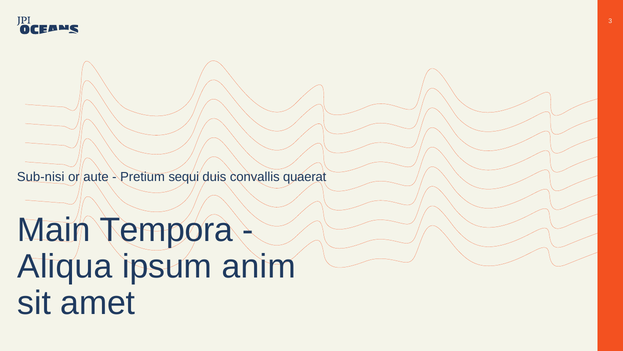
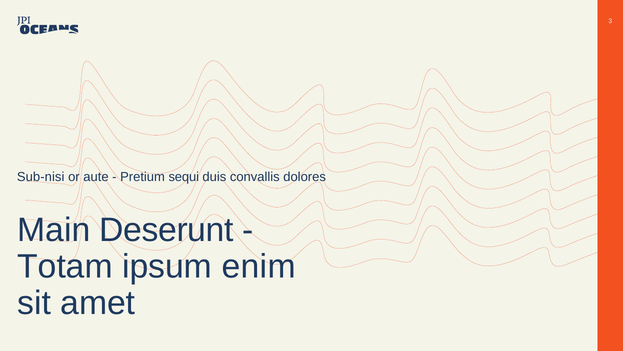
quaerat: quaerat -> dolores
Tempora: Tempora -> Deserunt
Aliqua: Aliqua -> Totam
anim: anim -> enim
